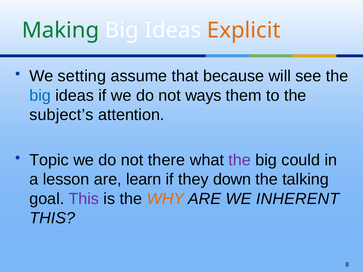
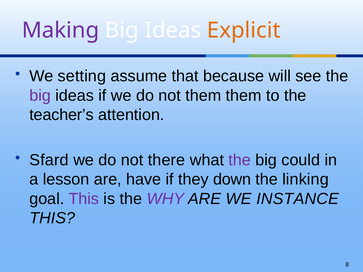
Making colour: green -> purple
big at (40, 96) colour: blue -> purple
not ways: ways -> them
subject’s: subject’s -> teacher’s
Topic: Topic -> Sfard
learn: learn -> have
talking: talking -> linking
WHY colour: orange -> purple
INHERENT: INHERENT -> INSTANCE
